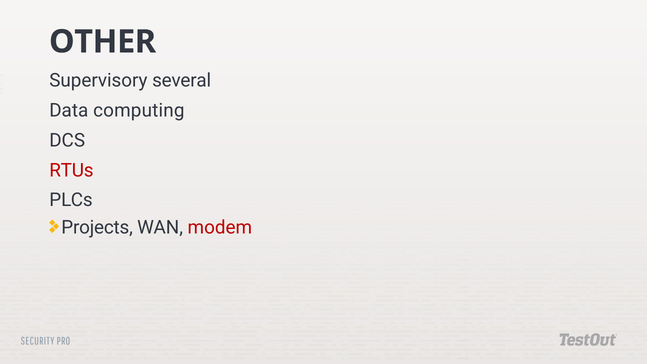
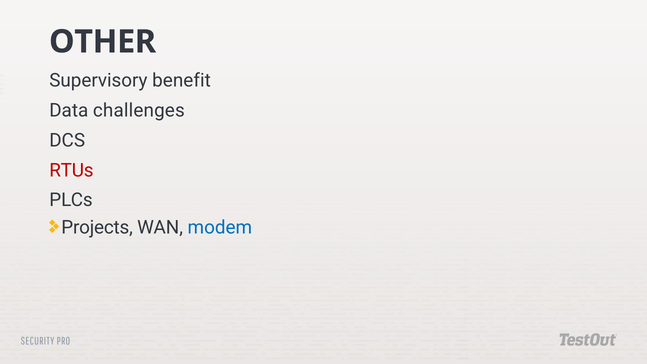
several: several -> benefit
computing: computing -> challenges
modem colour: red -> blue
